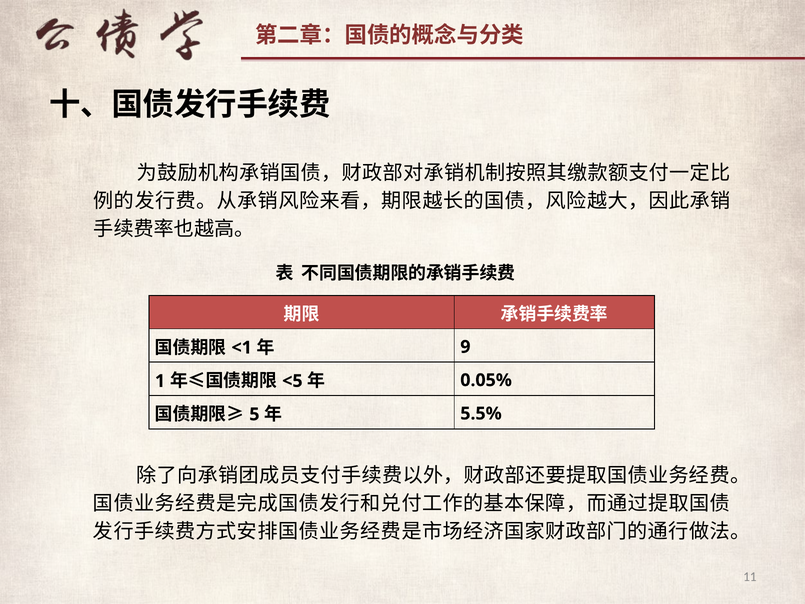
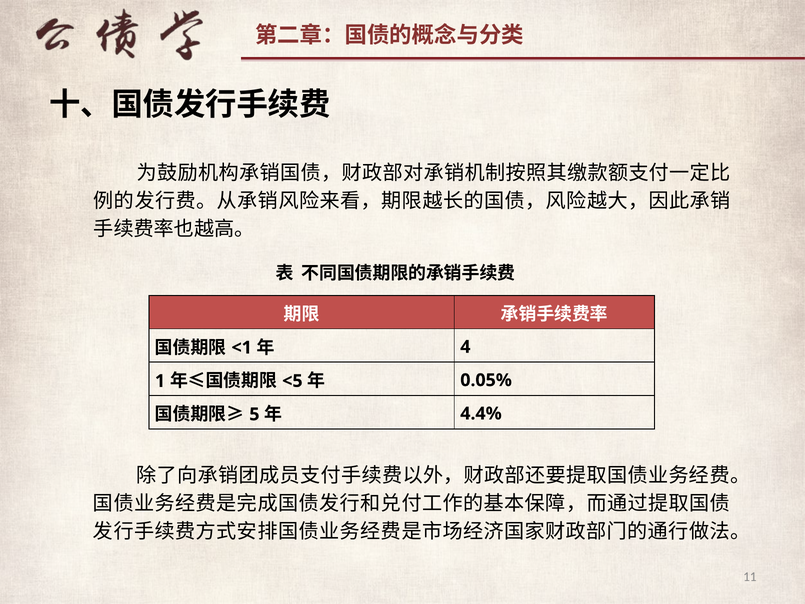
9: 9 -> 4
5.5%: 5.5% -> 4.4%
